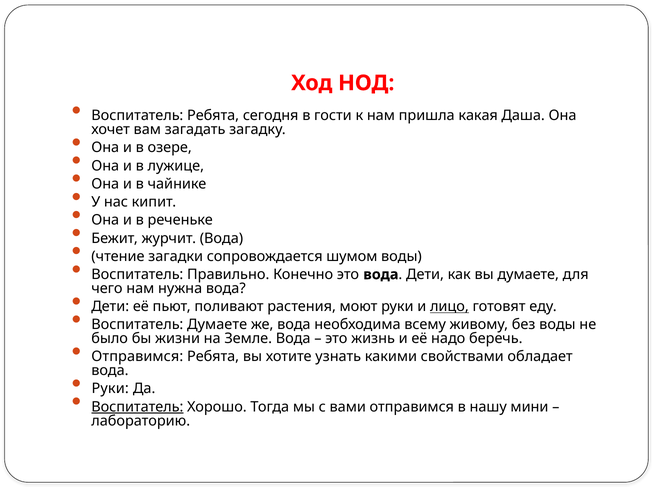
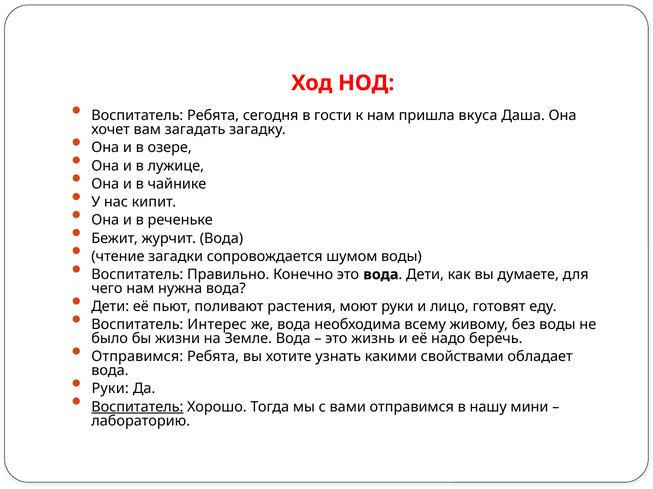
какая: какая -> вкуса
лицо underline: present -> none
Воспитатель Думаете: Думаете -> Интерес
